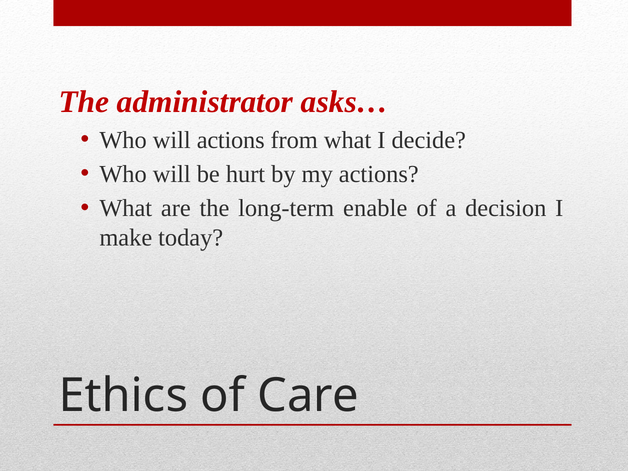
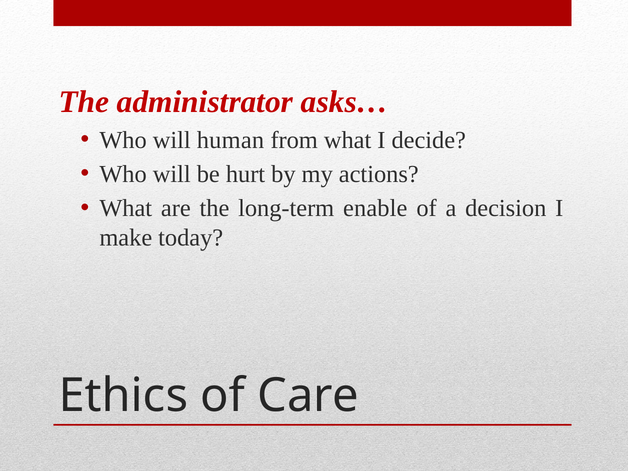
will actions: actions -> human
